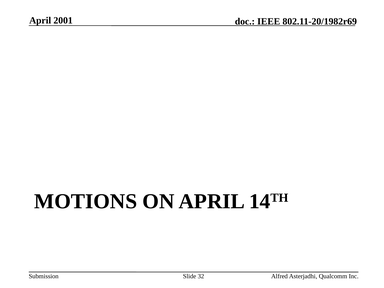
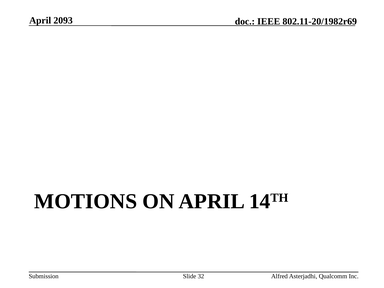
2001: 2001 -> 2093
